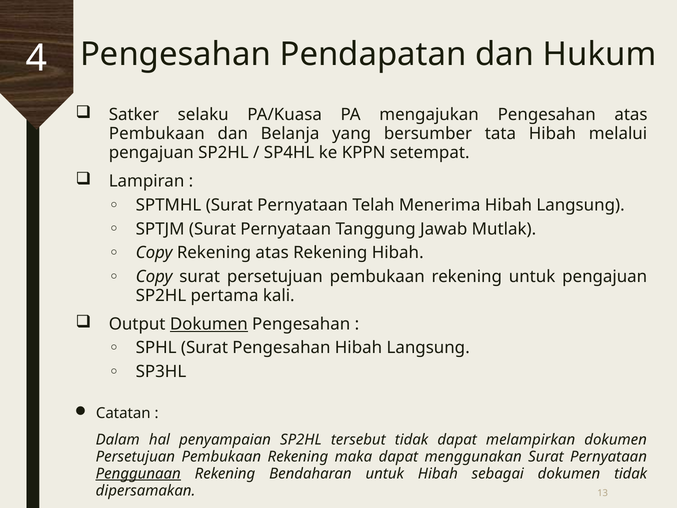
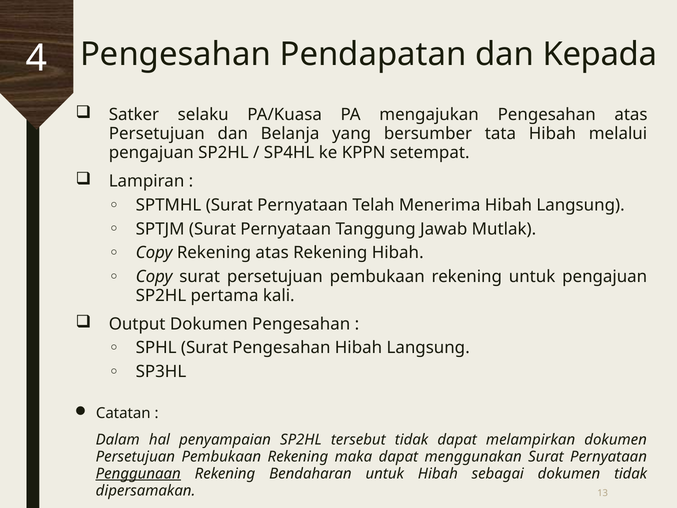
Hukum: Hukum -> Kepada
Pembukaan at (157, 134): Pembukaan -> Persetujuan
Dokumen at (209, 324) underline: present -> none
